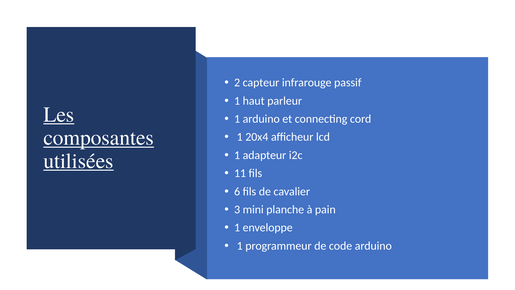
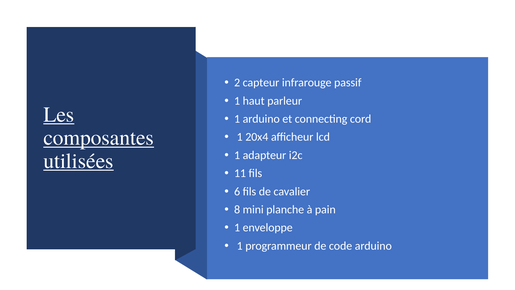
3: 3 -> 8
